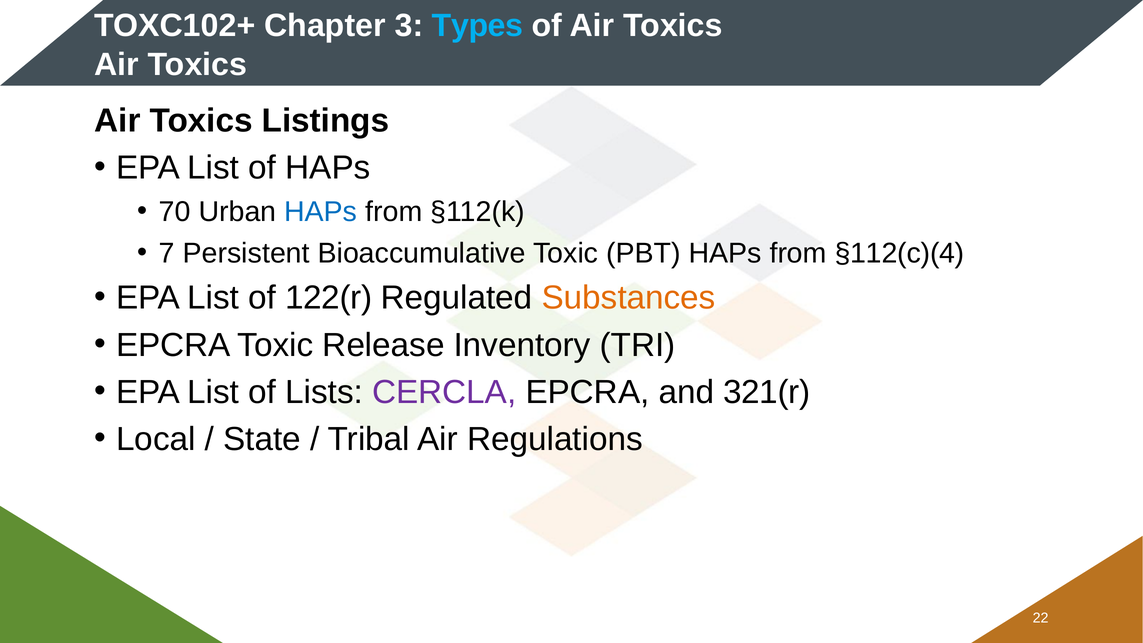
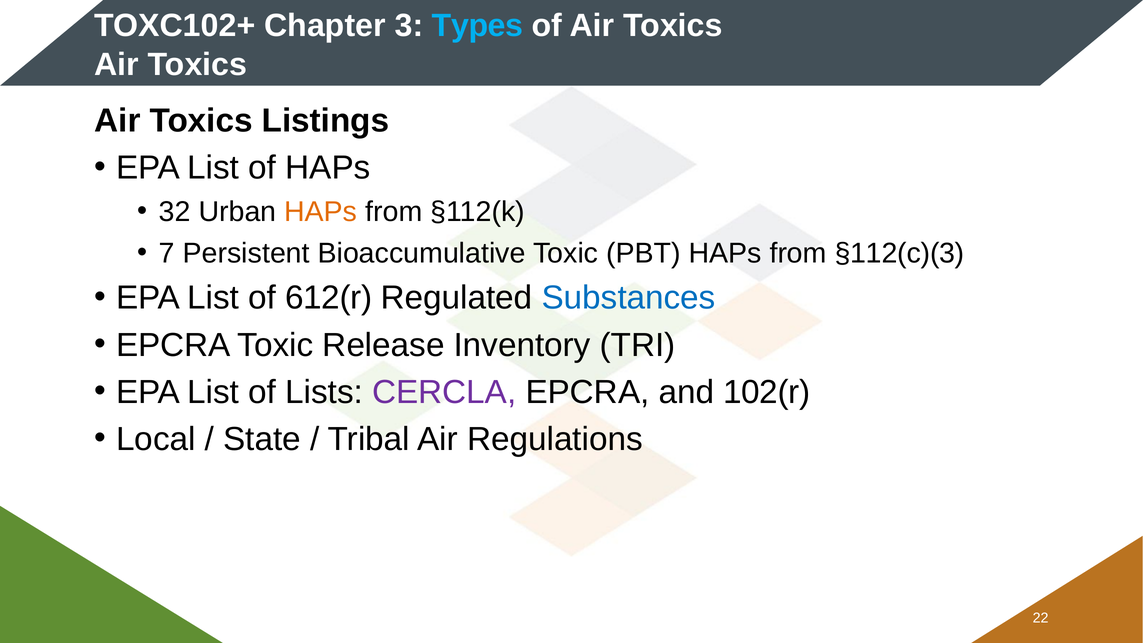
70: 70 -> 32
HAPs at (321, 212) colour: blue -> orange
§112(c)(4: §112(c)(4 -> §112(c)(3
122(r: 122(r -> 612(r
Substances colour: orange -> blue
321(r: 321(r -> 102(r
